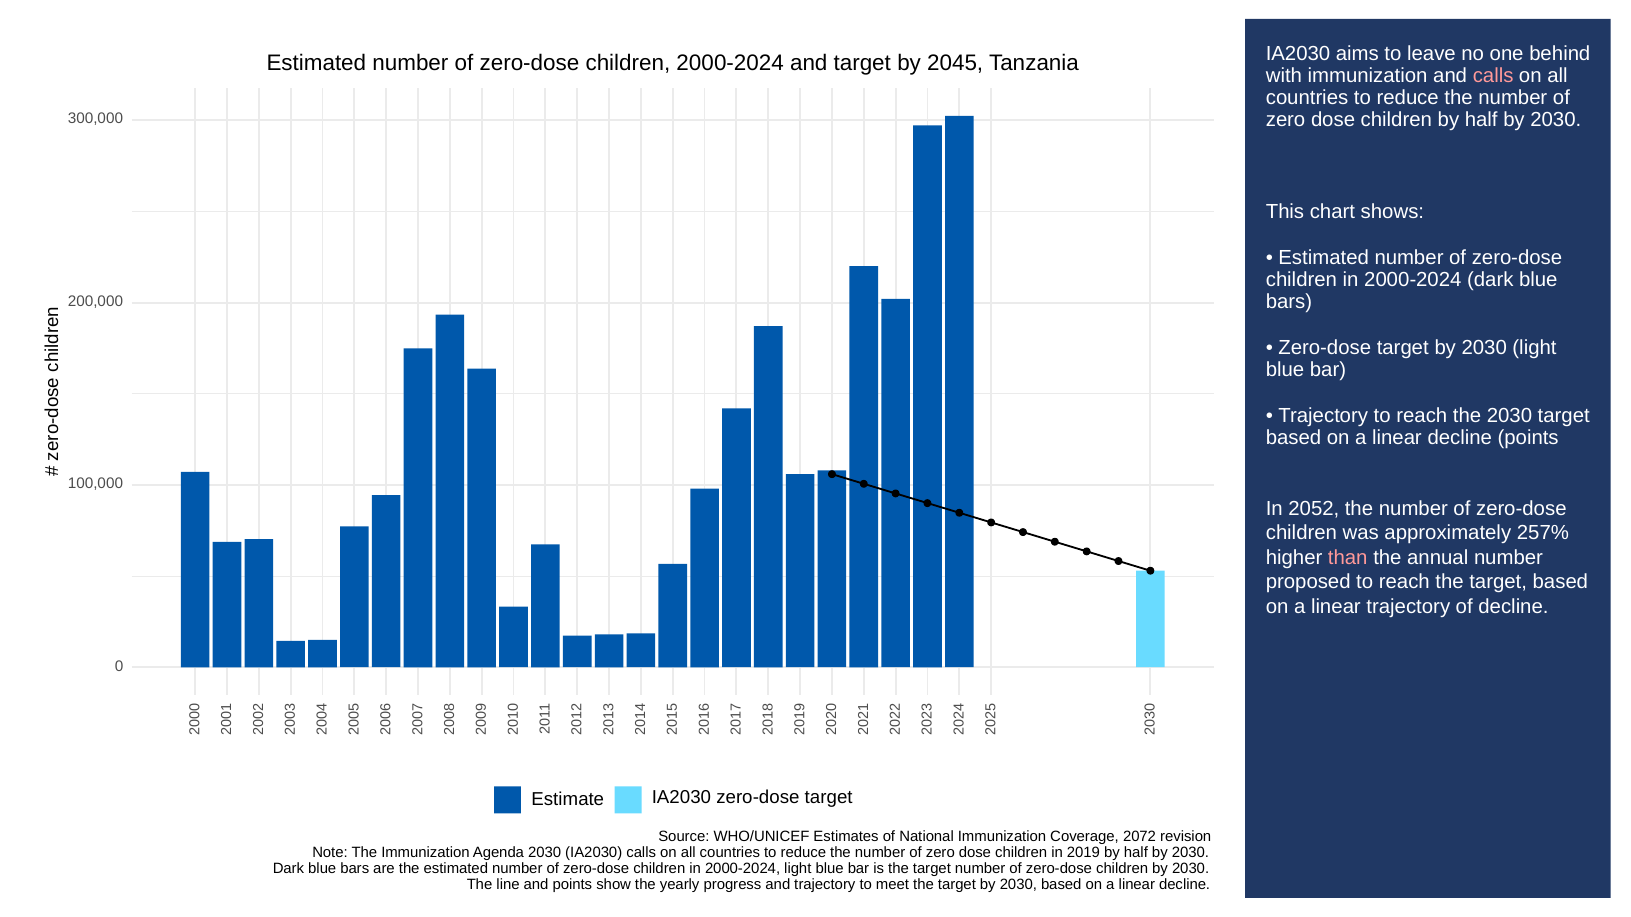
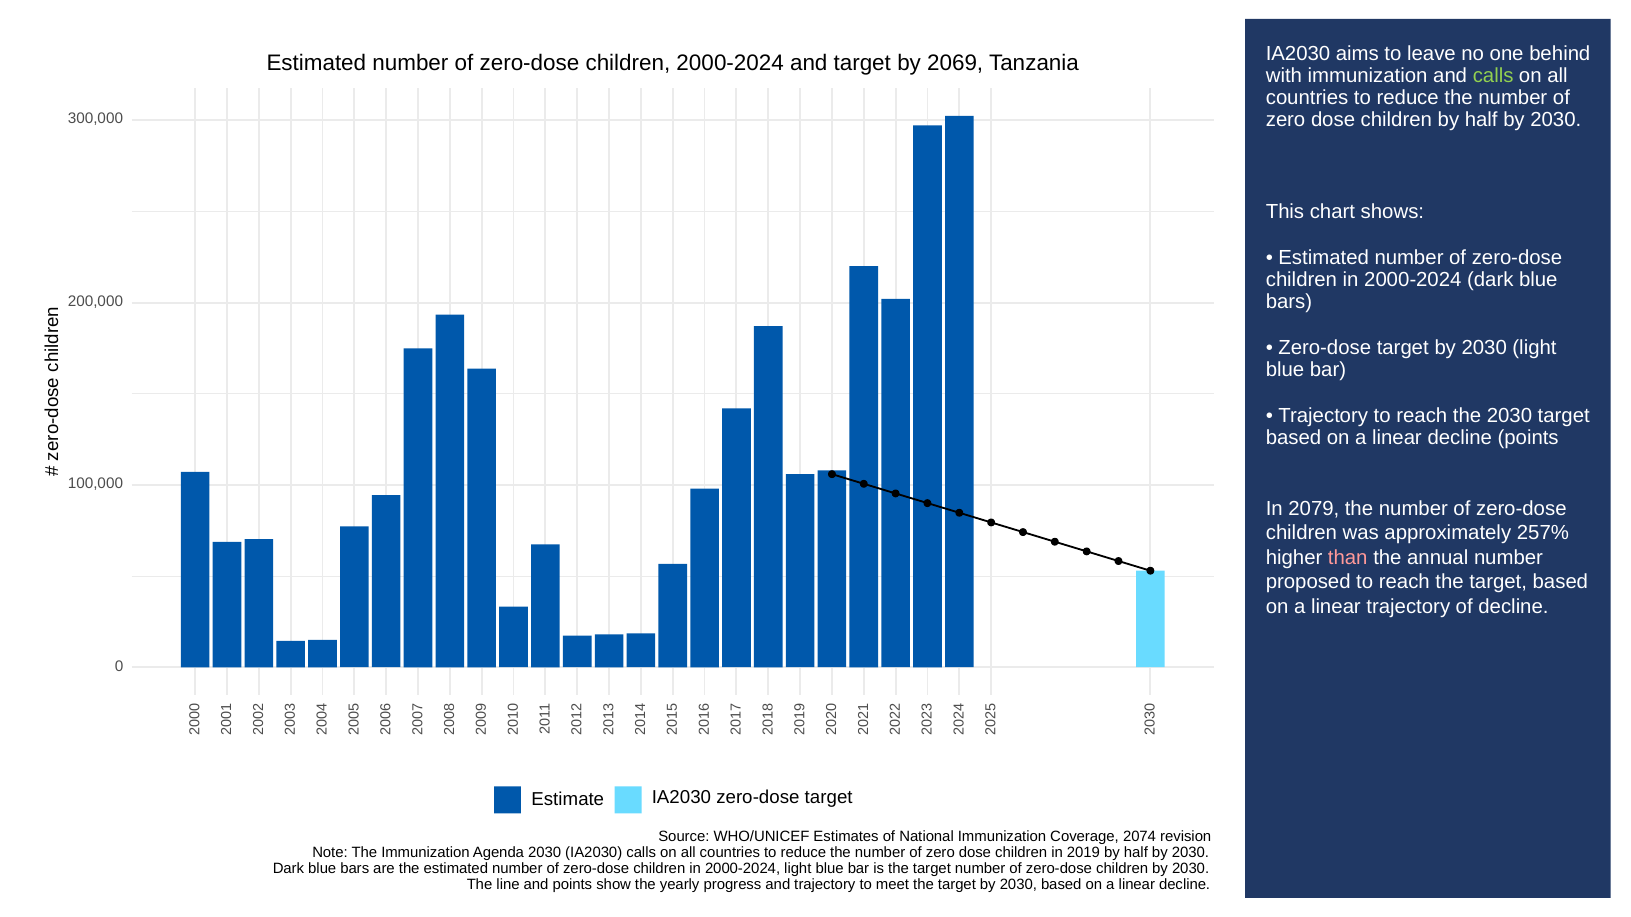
2045: 2045 -> 2069
calls at (1493, 76) colour: pink -> light green
2052: 2052 -> 2079
2072: 2072 -> 2074
